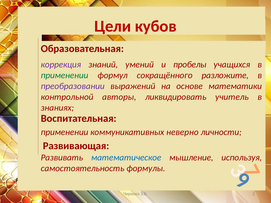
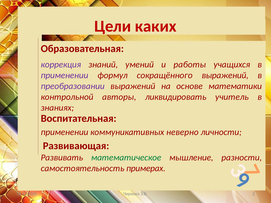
кубов: кубов -> каких
пробелы: пробелы -> работы
применении at (65, 75) colour: green -> purple
сокращённого разложите: разложите -> выражений
математическое colour: blue -> green
используя: используя -> разности
формулы: формулы -> примерах
